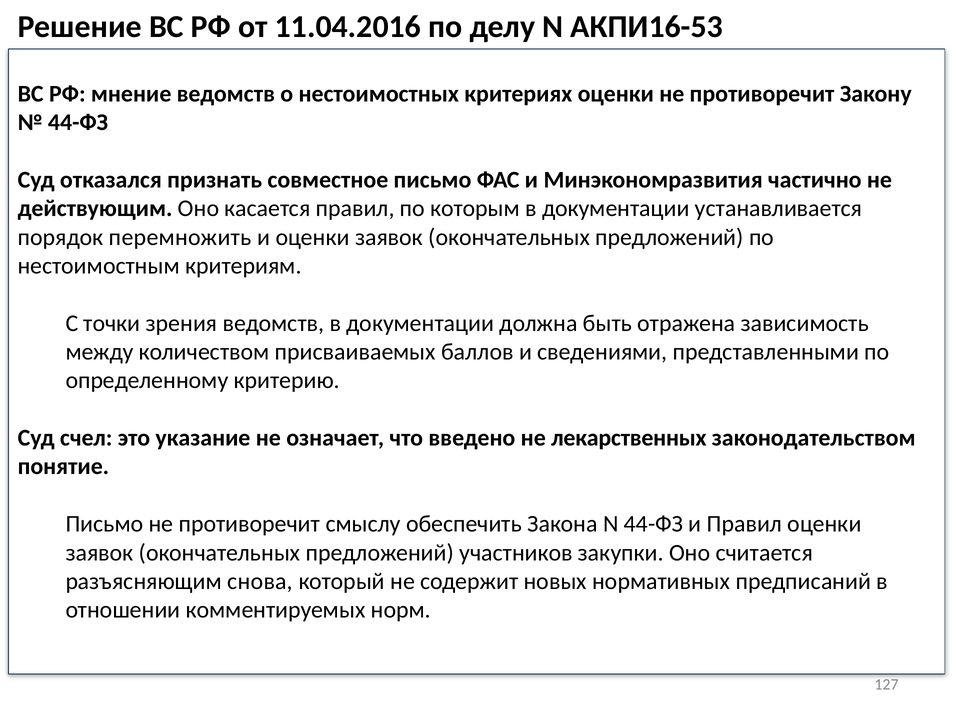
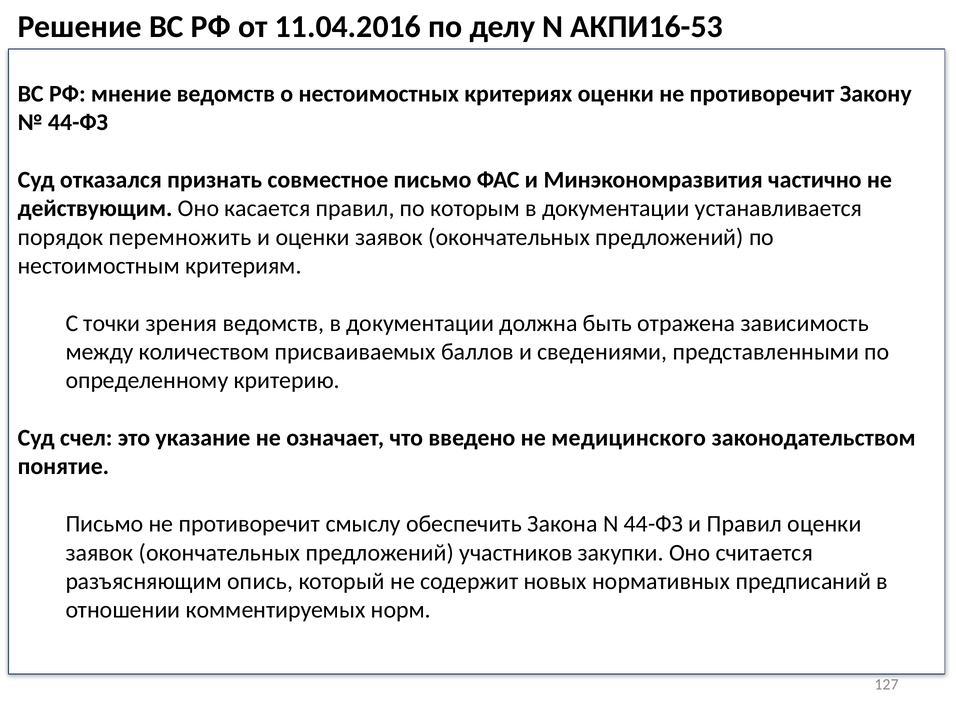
лекарственных: лекарственных -> медицинского
снова: снова -> опись
